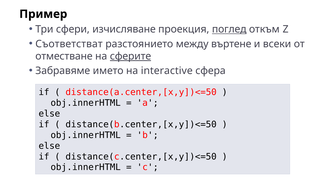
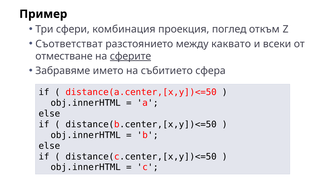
изчисляване: изчисляване -> комбинация
поглед underline: present -> none
въртене: въртене -> каквато
interactive: interactive -> събитието
